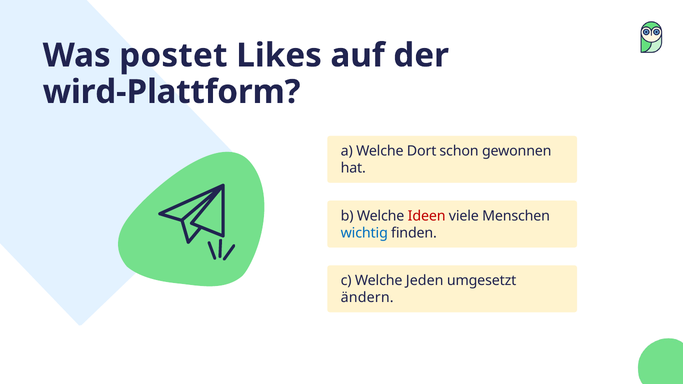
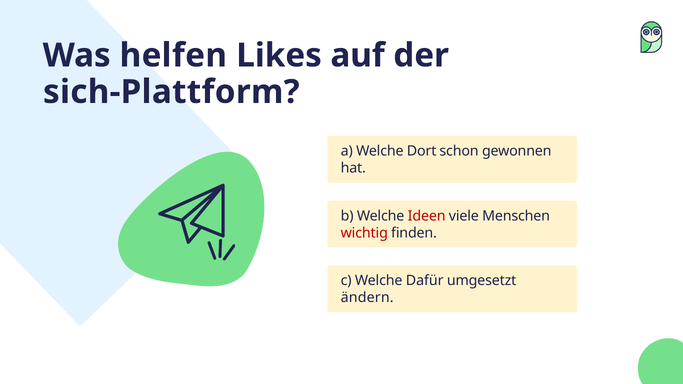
postet: postet -> helfen
wird-Plattform: wird-Plattform -> sich-Plattform
wichtig colour: blue -> red
Jeden: Jeden -> Dafür
